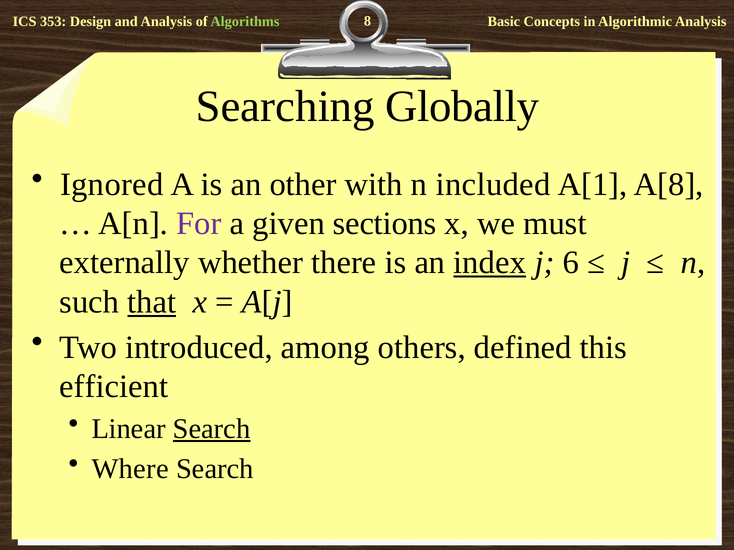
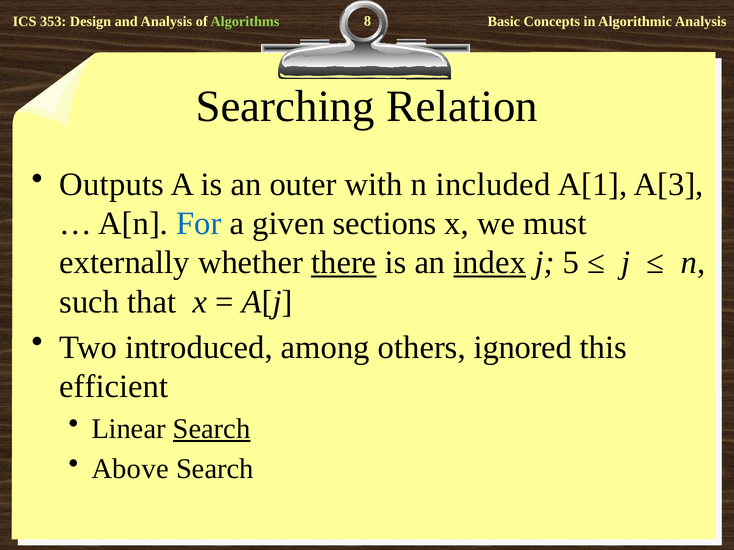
Globally: Globally -> Relation
Ignored: Ignored -> Outputs
other: other -> outer
A[8: A[8 -> A[3
For colour: purple -> blue
there underline: none -> present
6: 6 -> 5
that underline: present -> none
defined: defined -> ignored
Where: Where -> Above
